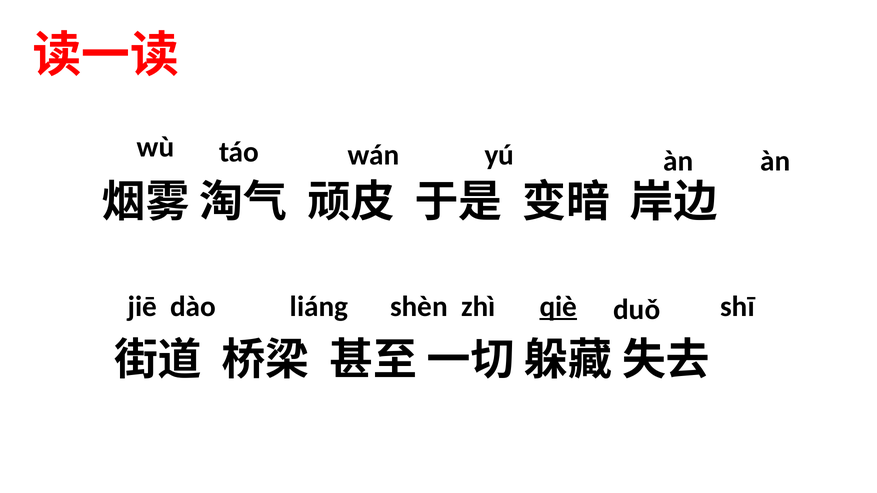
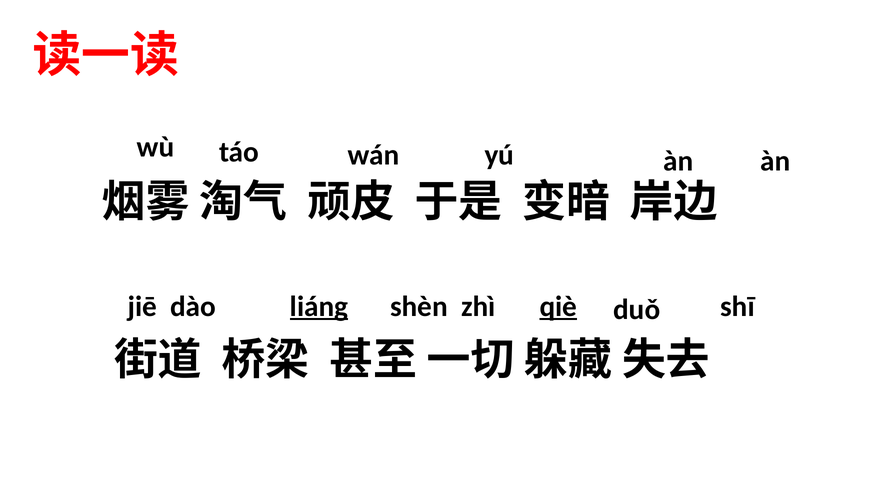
liáng underline: none -> present
